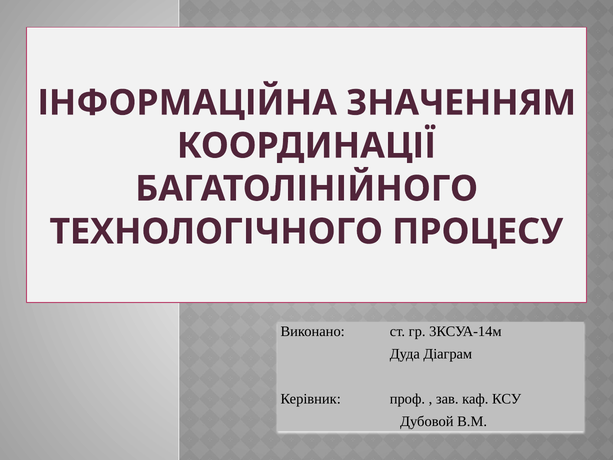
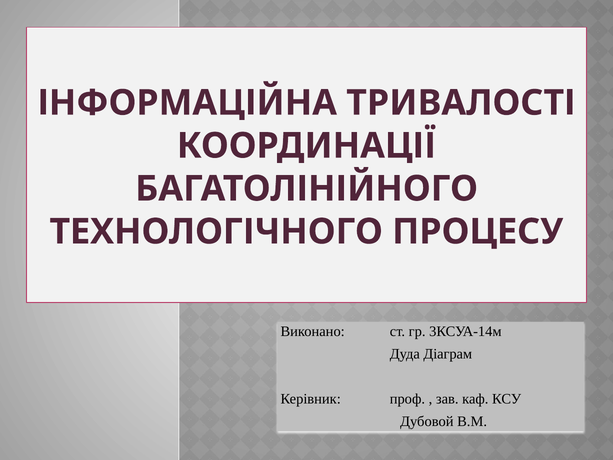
ЗНАЧЕННЯМ: ЗНАЧЕННЯМ -> ТРИВАЛОСТІ
